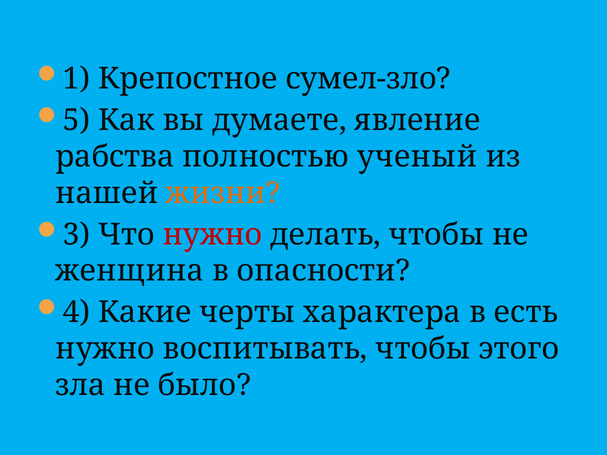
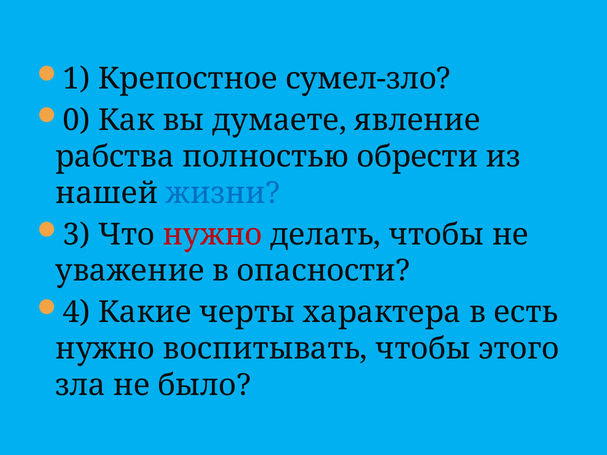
5: 5 -> 0
ученый: ученый -> обрести
жизни colour: orange -> blue
женщина: женщина -> уважение
